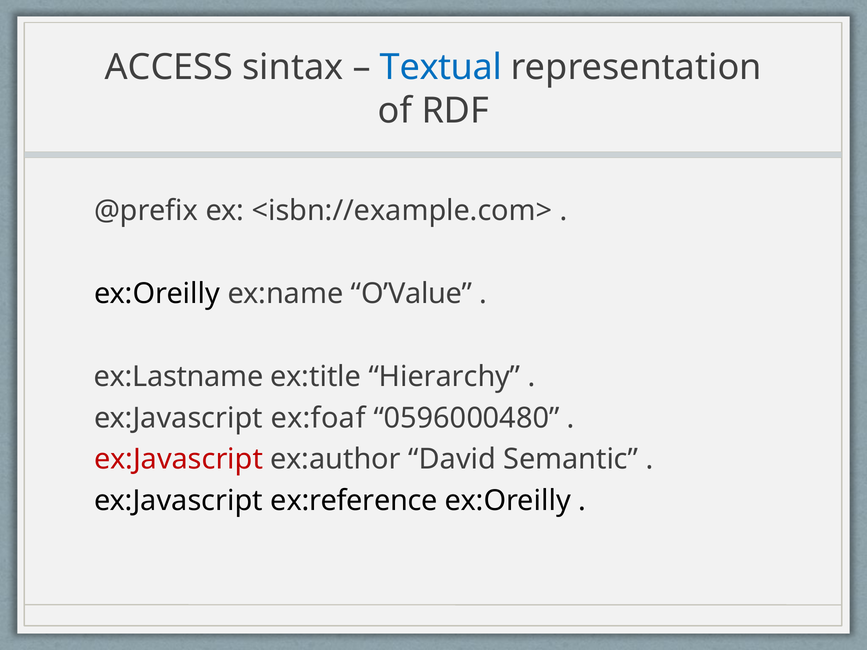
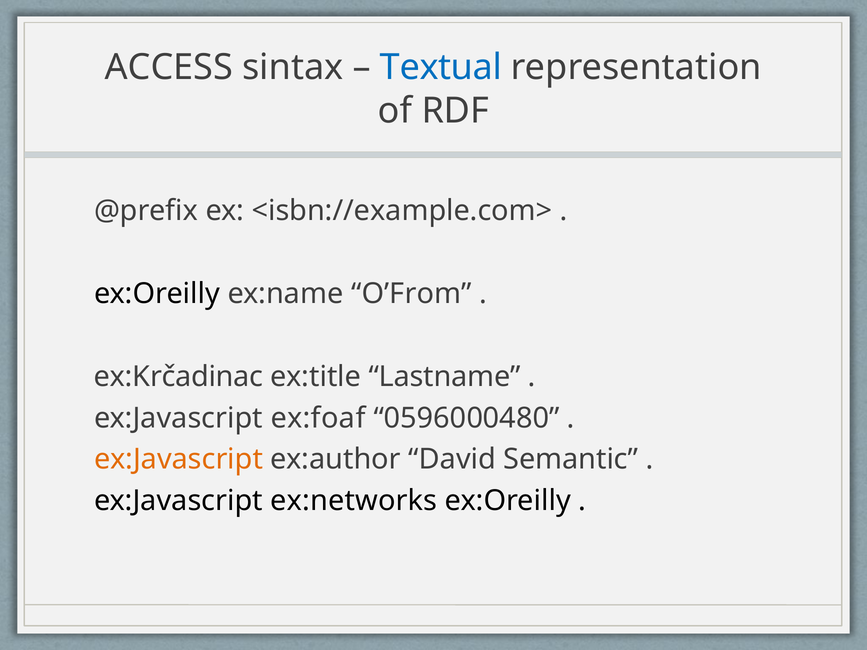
O’Value: O’Value -> O’From
ex:Lastname: ex:Lastname -> ex:Krčadinac
Hierarchy: Hierarchy -> Lastname
ex:Javascript at (178, 460) colour: red -> orange
ex:reference: ex:reference -> ex:networks
